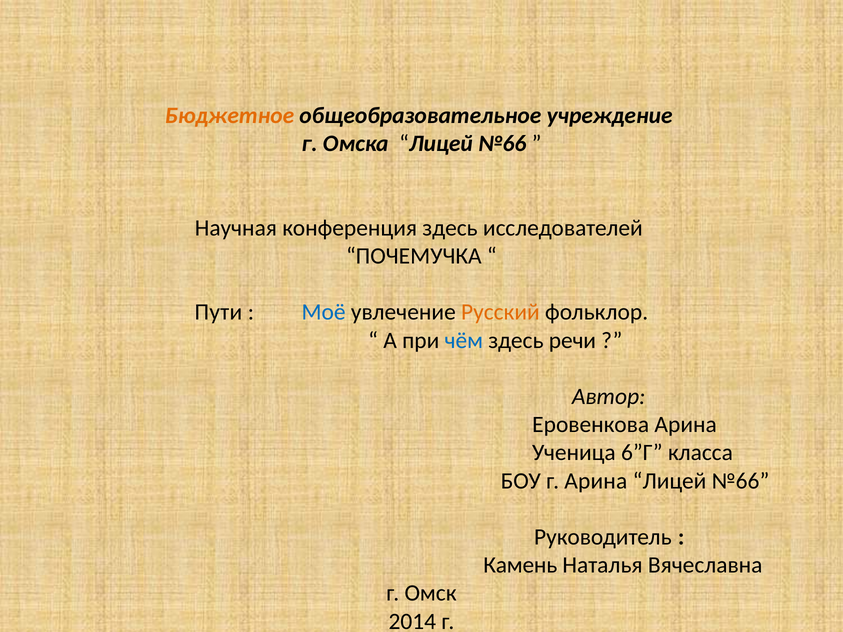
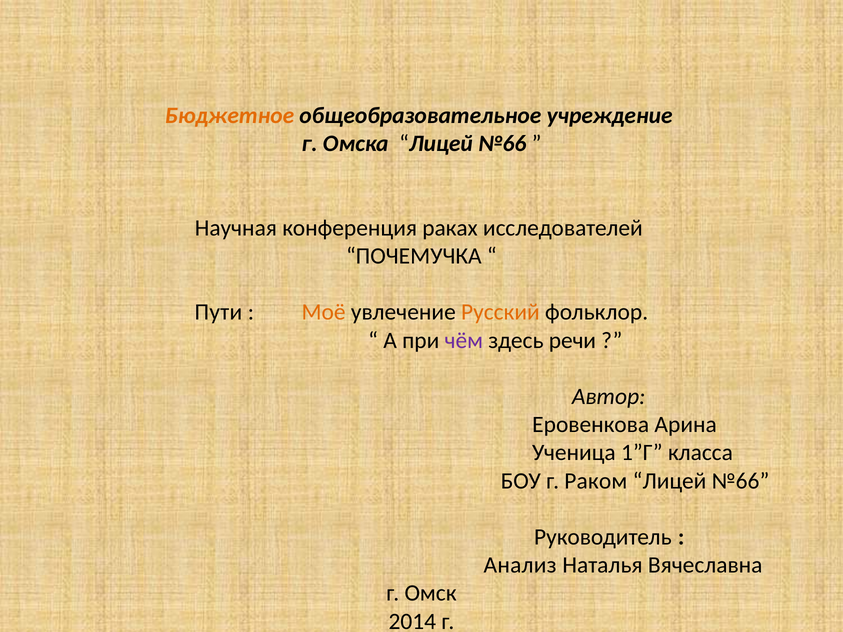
конференция здесь: здесь -> раках
Моё colour: blue -> orange
чём colour: blue -> purple
6”Г: 6”Г -> 1”Г
г Арина: Арина -> Раком
Камень: Камень -> Анализ
